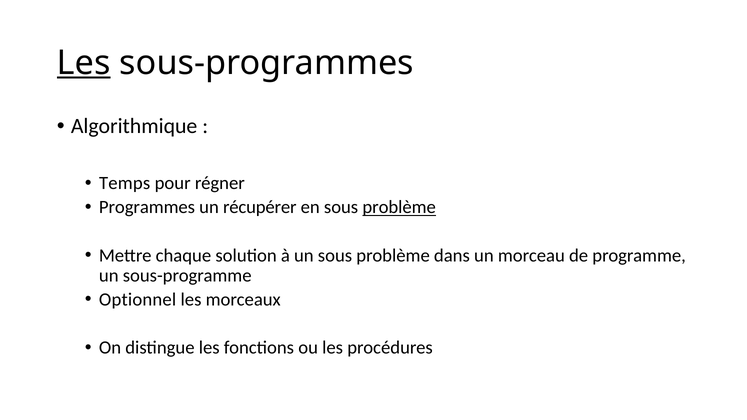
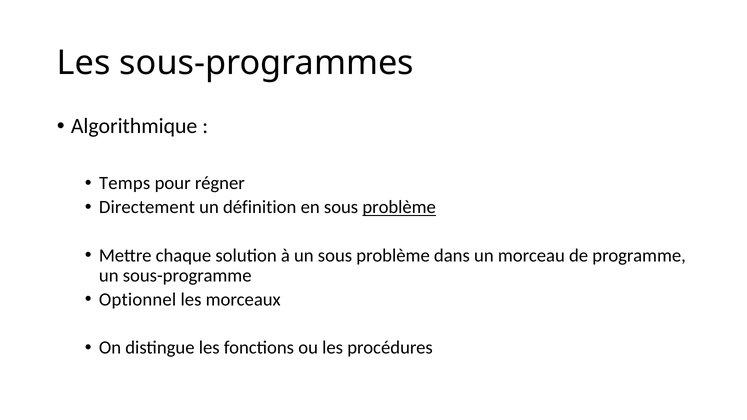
Les at (84, 63) underline: present -> none
Programmes: Programmes -> Directement
récupérer: récupérer -> définition
